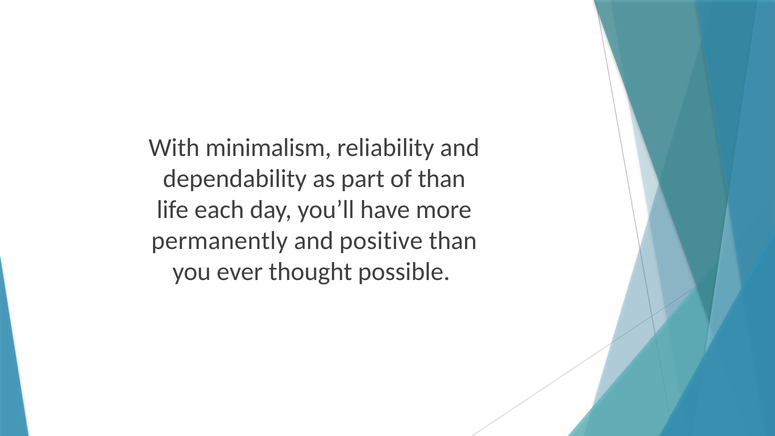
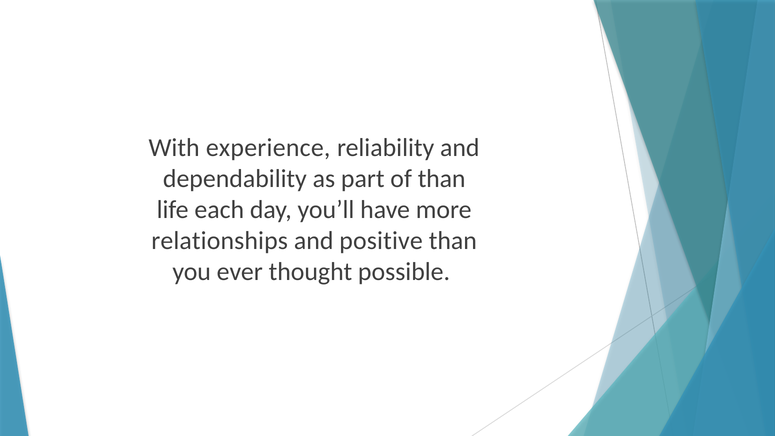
minimalism: minimalism -> experience
permanently: permanently -> relationships
